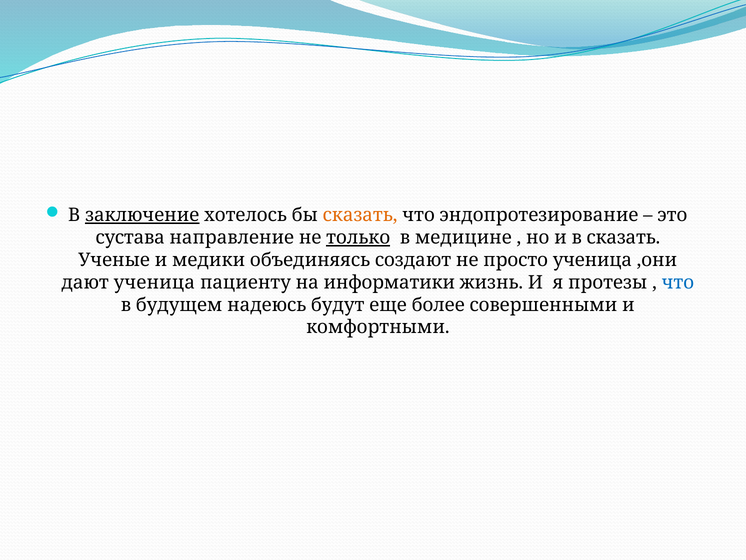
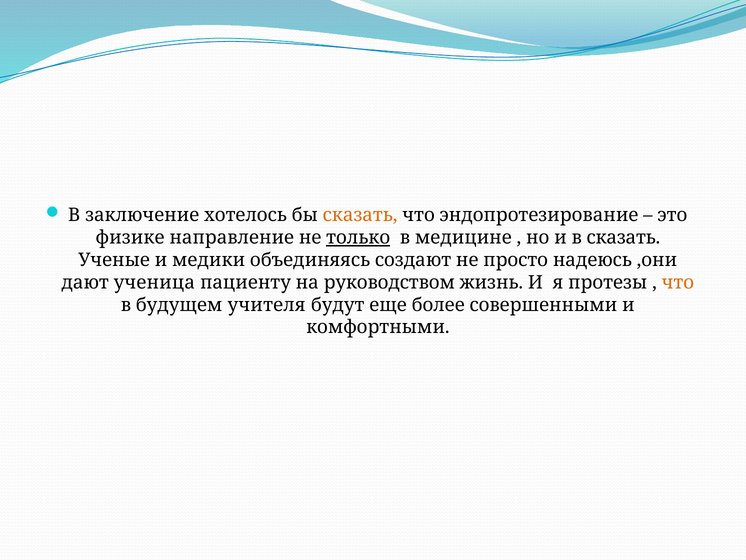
заключение underline: present -> none
сустава: сустава -> физике
просто ученица: ученица -> надеюсь
информатики: информатики -> руководством
что at (678, 282) colour: blue -> orange
надеюсь: надеюсь -> учителя
